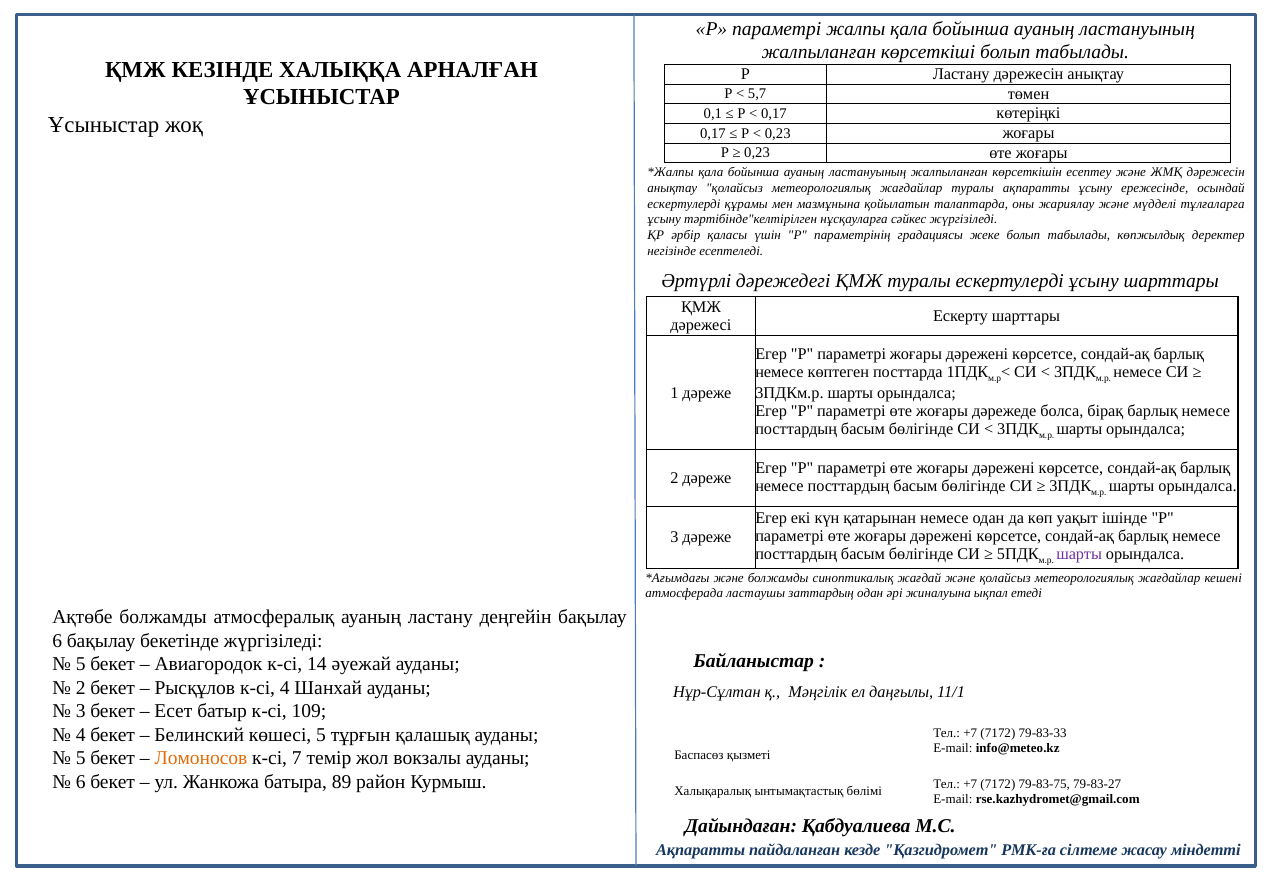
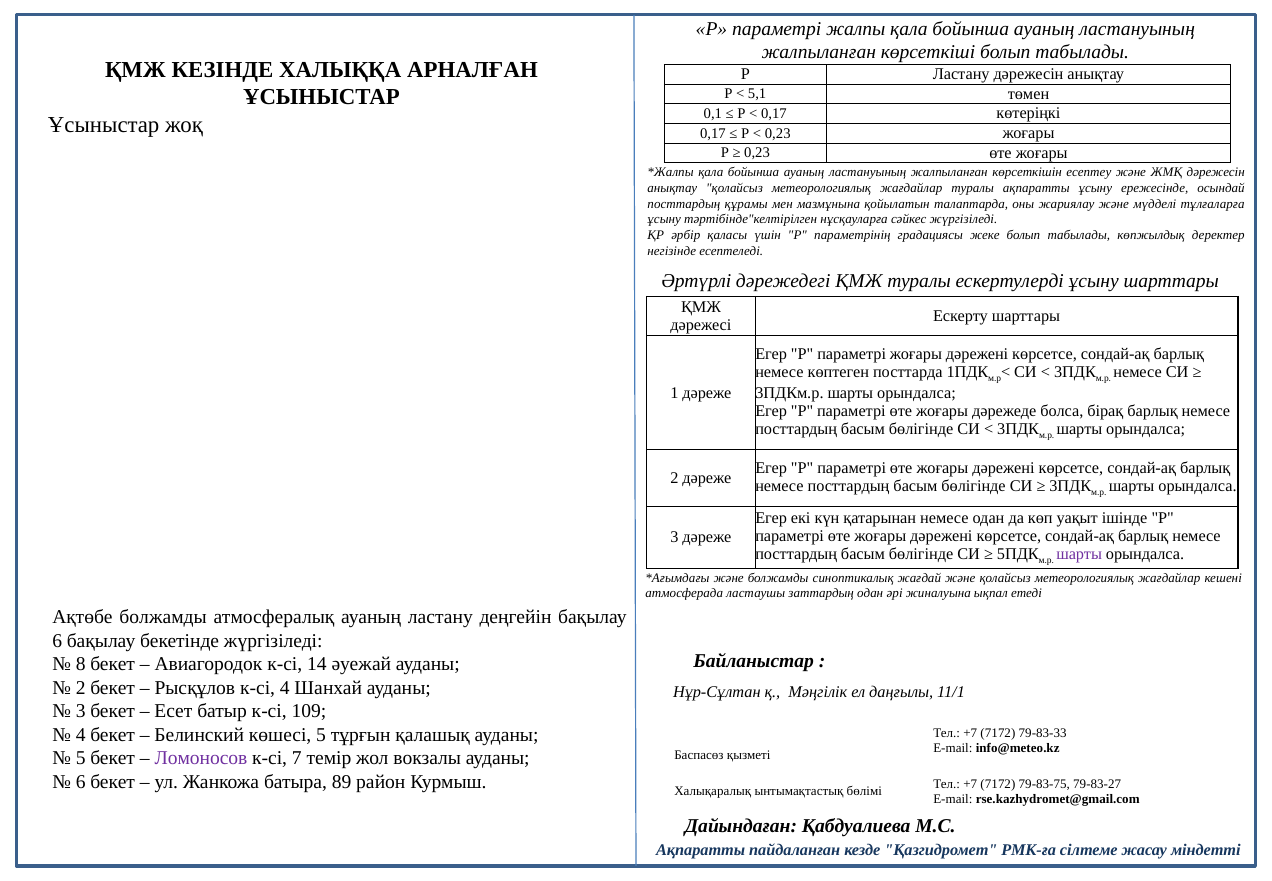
5,7: 5,7 -> 5,1
ескертулерді at (684, 204): ескертулерді -> посттардың
5 at (81, 664): 5 -> 8
Ломоносов colour: orange -> purple
